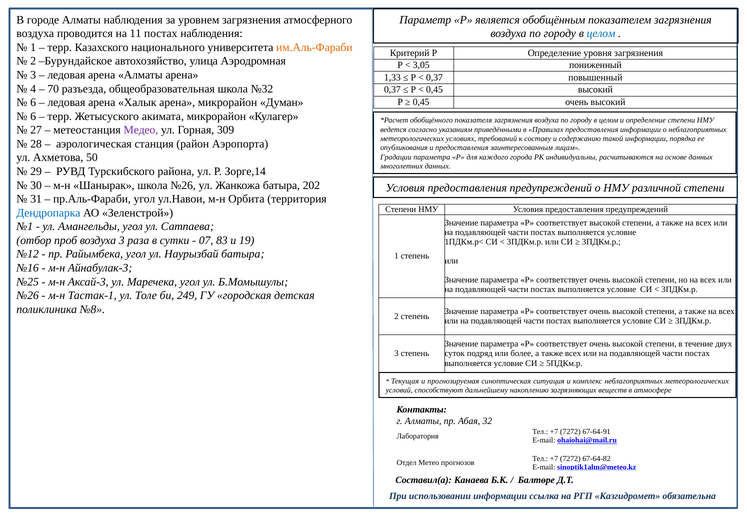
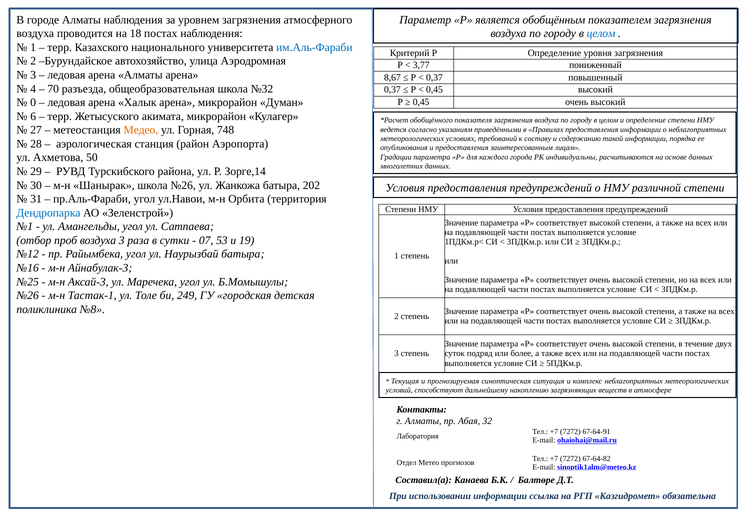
11: 11 -> 18
им.Аль-Фараби colour: orange -> blue
3,05: 3,05 -> 3,77
1,33: 1,33 -> 8,67
6 at (33, 103): 6 -> 0
Медео colour: purple -> orange
309: 309 -> 748
83: 83 -> 53
